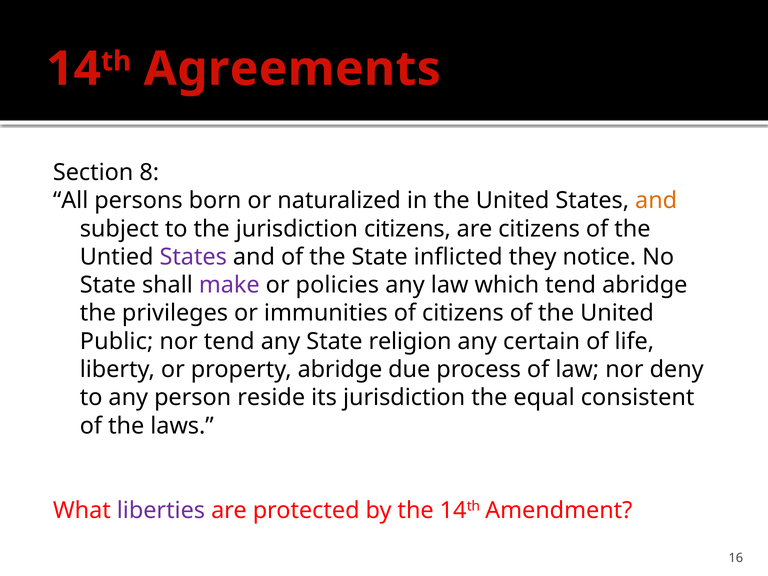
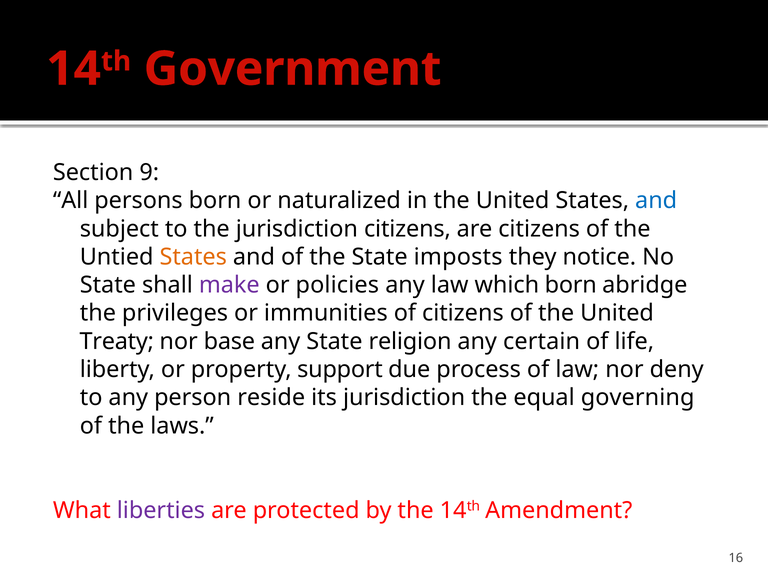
Agreements: Agreements -> Government
8: 8 -> 9
and at (656, 201) colour: orange -> blue
States at (193, 257) colour: purple -> orange
inflicted: inflicted -> imposts
which tend: tend -> born
Public: Public -> Treaty
nor tend: tend -> base
property abridge: abridge -> support
consistent: consistent -> governing
